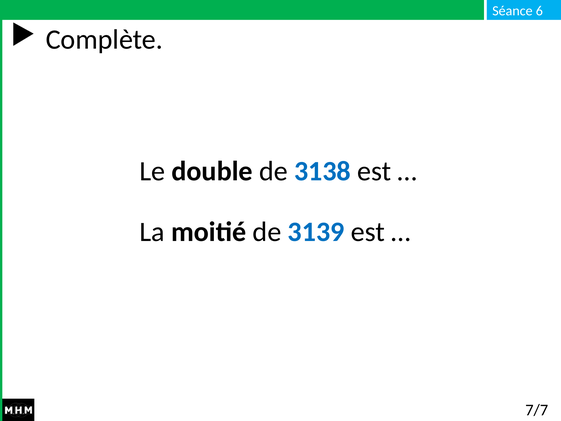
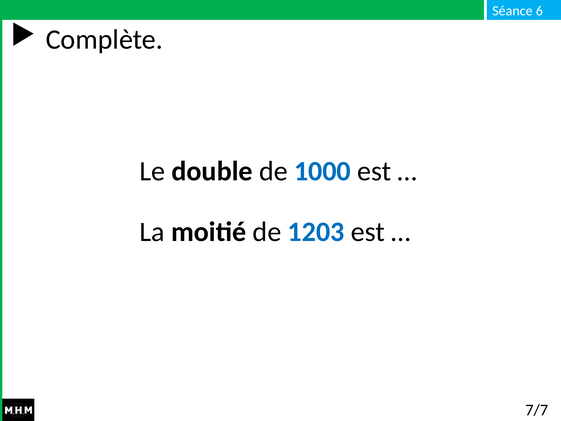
3138: 3138 -> 1000
3139: 3139 -> 1203
